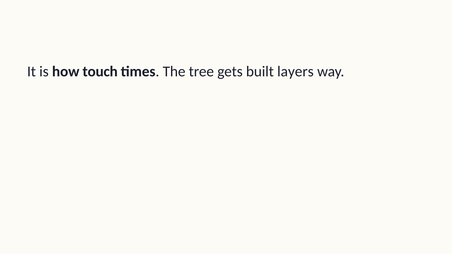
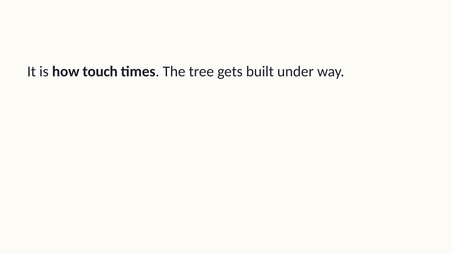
layers: layers -> under
